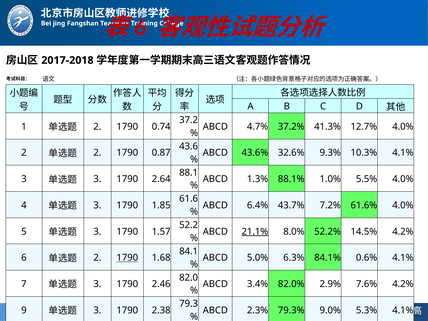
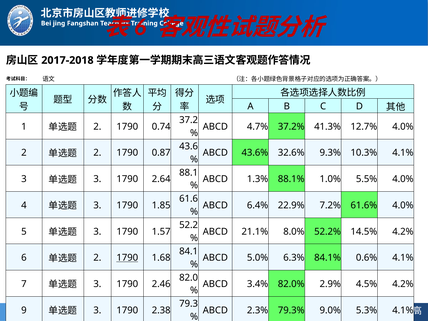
43.7%: 43.7% -> 22.9%
21.1% underline: present -> none
7.6%: 7.6% -> 4.5%
